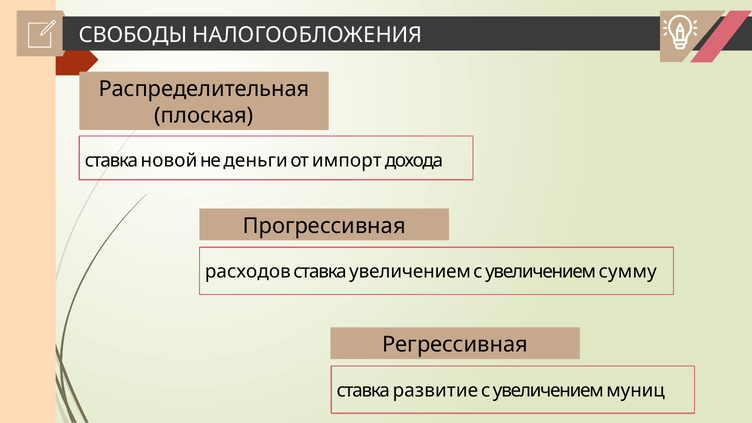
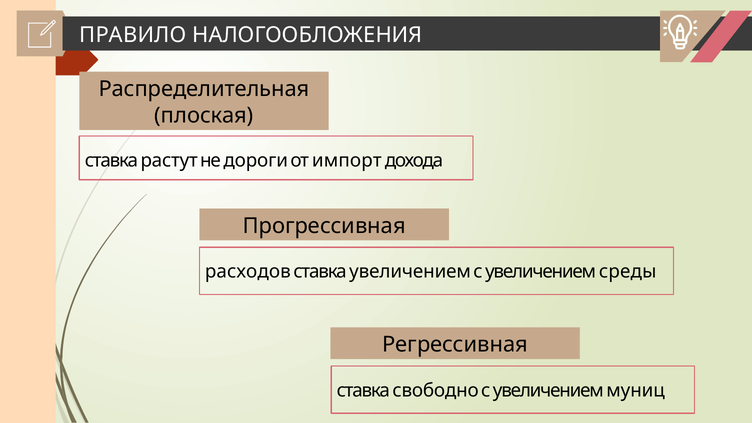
СВОБОДЫ: СВОБОДЫ -> ПРАВИЛО
новой: новой -> растут
деньги: деньги -> дороги
сумму: сумму -> среды
развитие: развитие -> свободно
